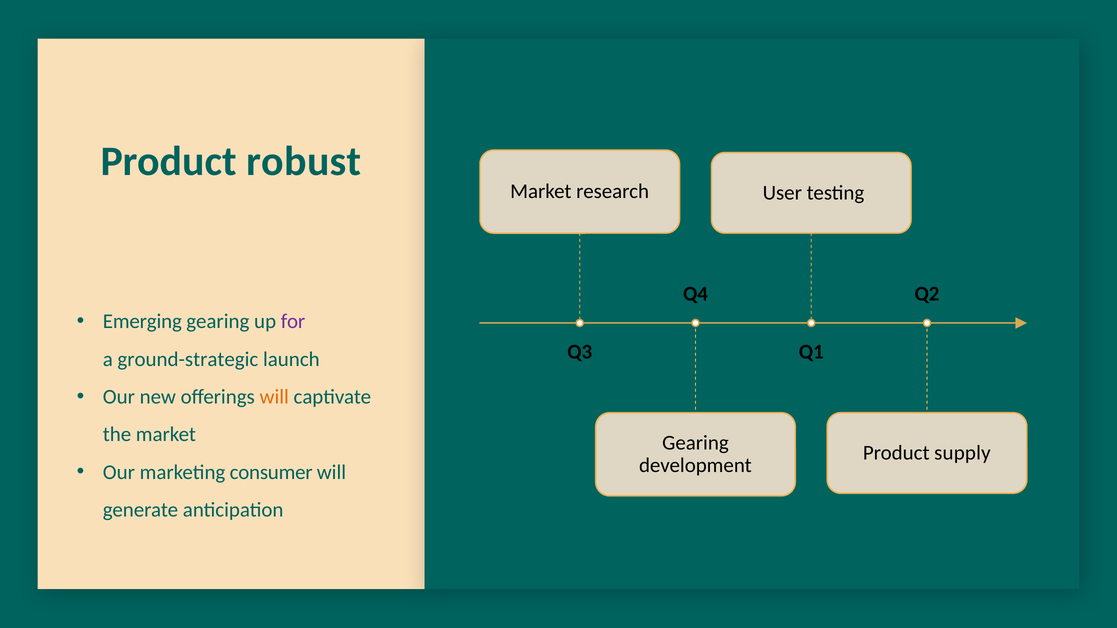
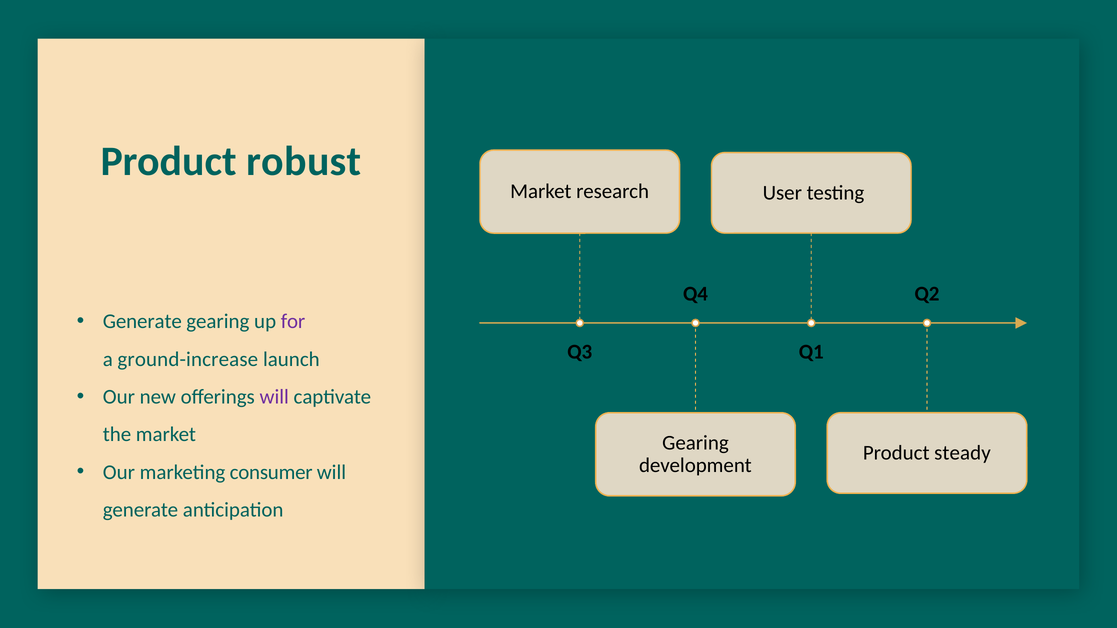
Emerging at (142, 322): Emerging -> Generate
ground-strategic: ground-strategic -> ground-increase
will at (274, 397) colour: orange -> purple
supply: supply -> steady
